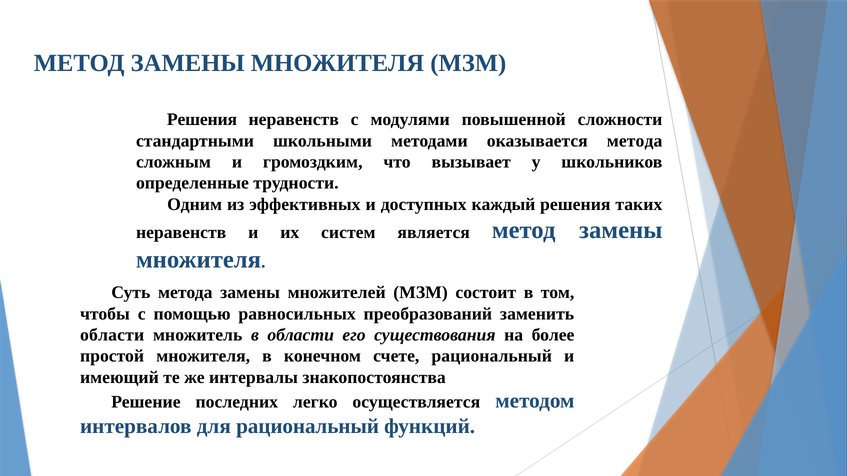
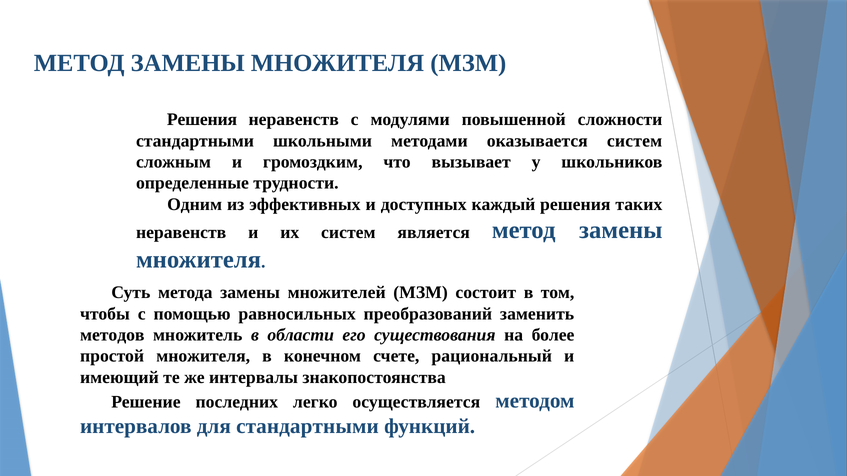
оказывается метода: метода -> систем
области at (112, 335): области -> методов
для рациональный: рациональный -> стандартными
